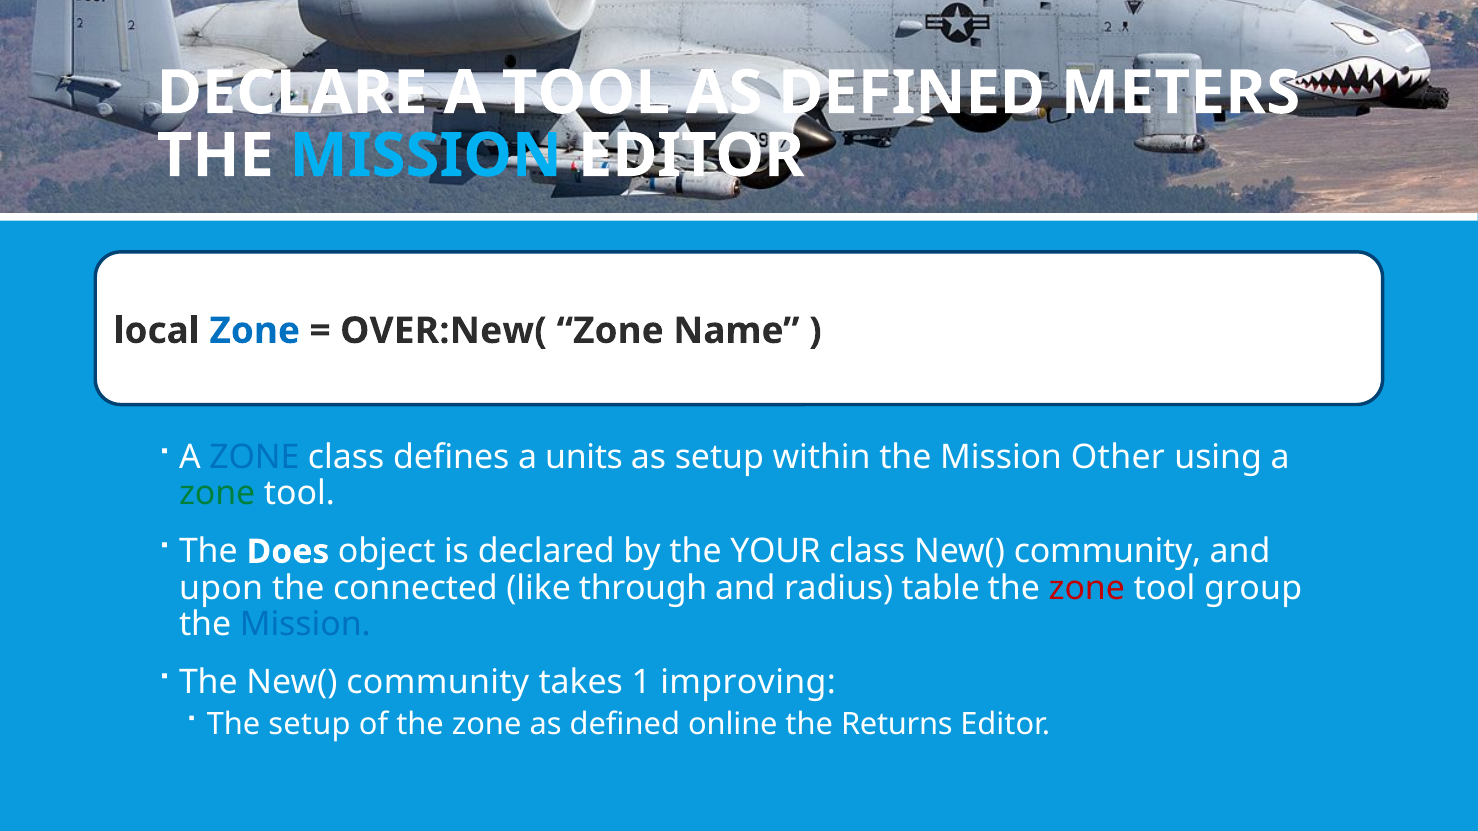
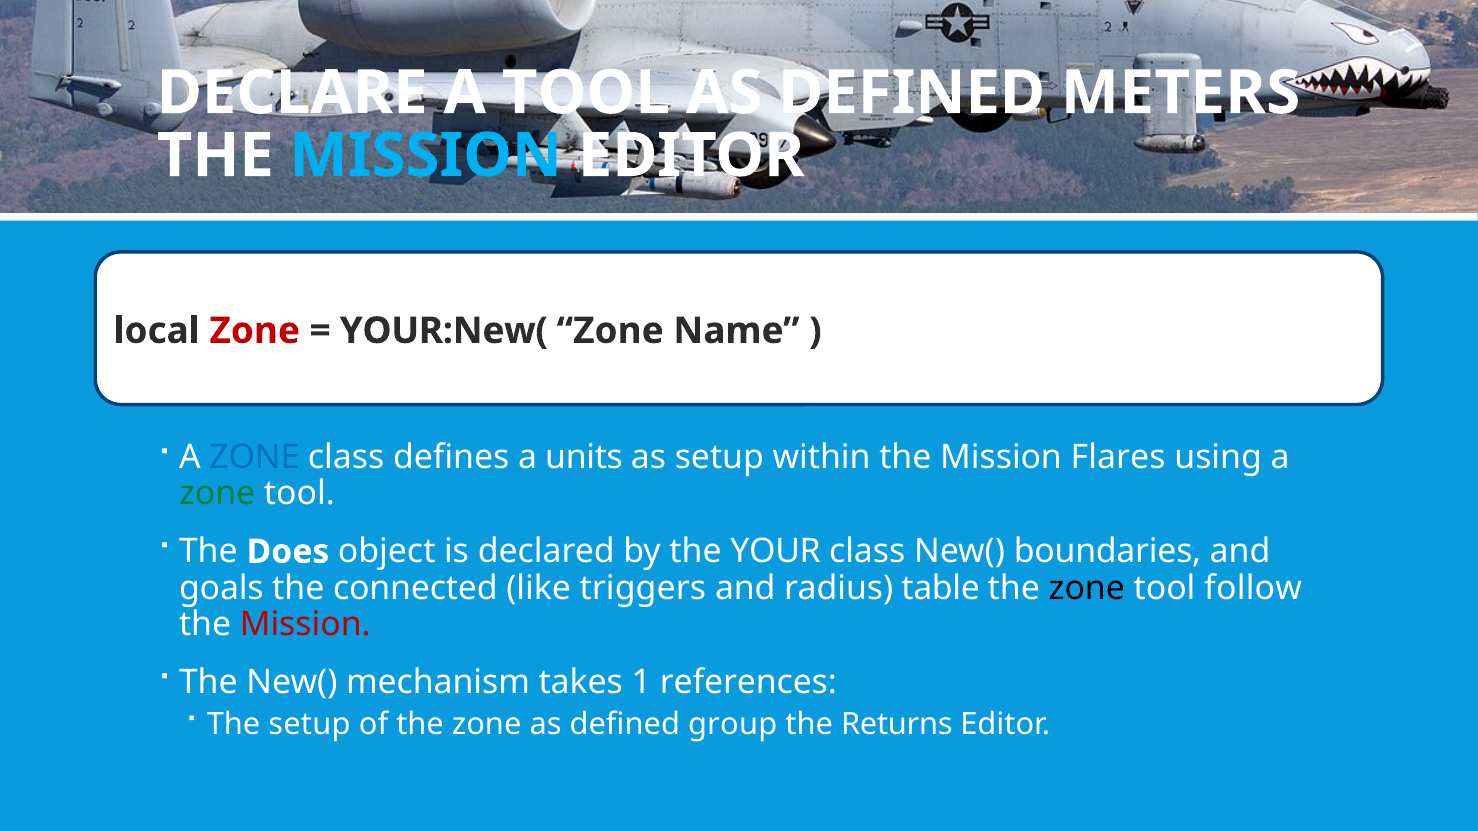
Zone at (255, 331) colour: blue -> red
OVER:New(: OVER:New( -> YOUR:New(
Other: Other -> Flares
class New( community: community -> boundaries
upon: upon -> goals
through: through -> triggers
zone at (1087, 588) colour: red -> black
group: group -> follow
Mission at (305, 625) colour: blue -> red
The New( community: community -> mechanism
improving: improving -> references
online: online -> group
